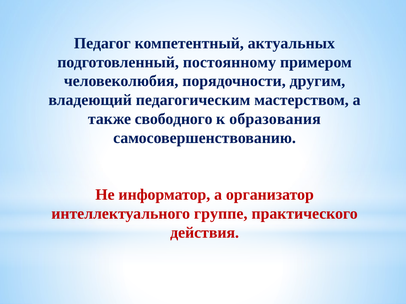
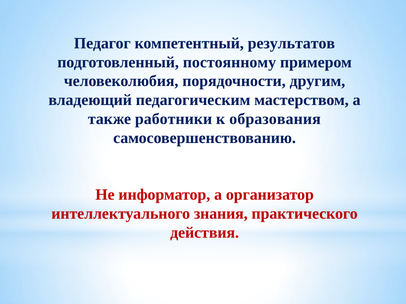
актуальных: актуальных -> результатов
свободного: свободного -> работники
группе: группе -> знания
